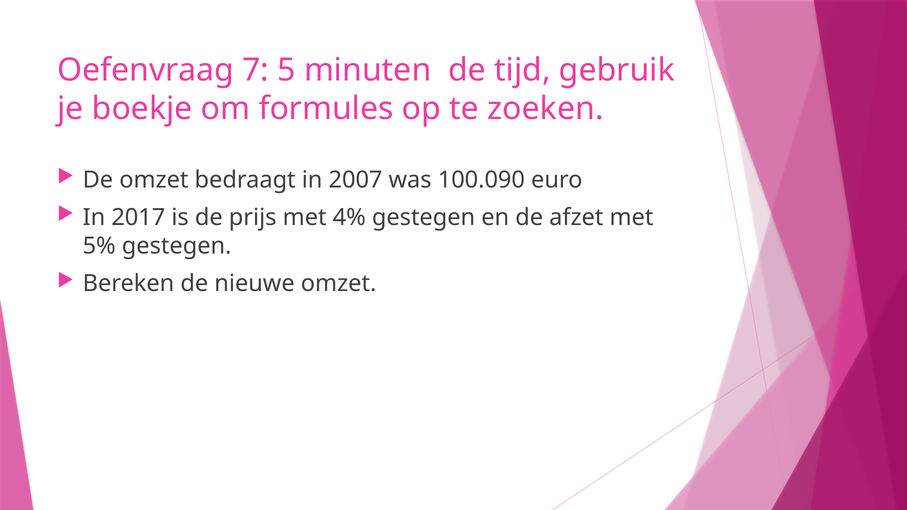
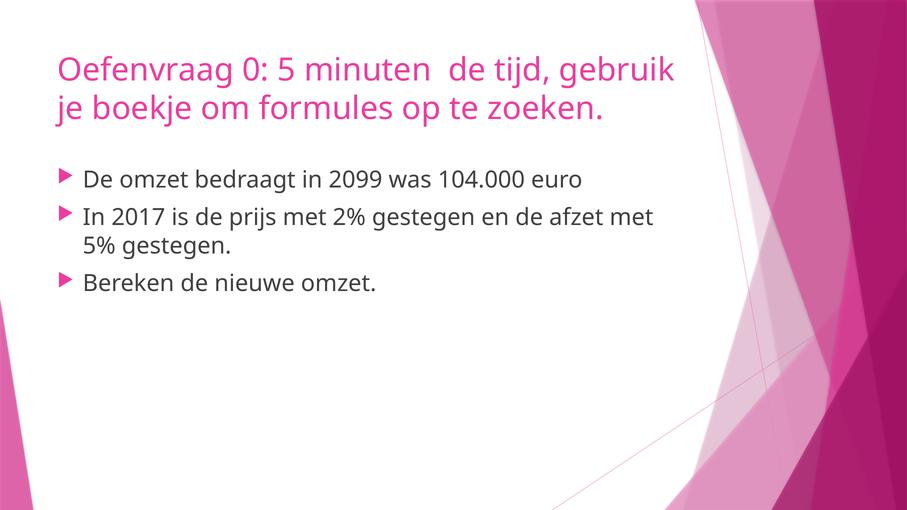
7: 7 -> 0
2007: 2007 -> 2099
100.090: 100.090 -> 104.000
4%: 4% -> 2%
